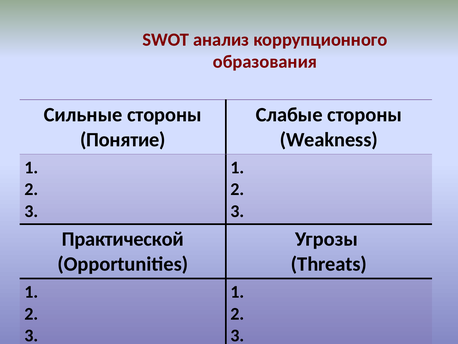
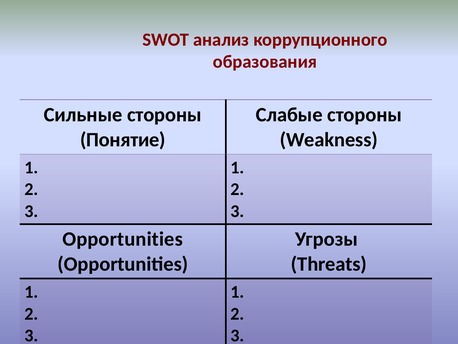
Практической at (123, 239): Практической -> Opportunities
